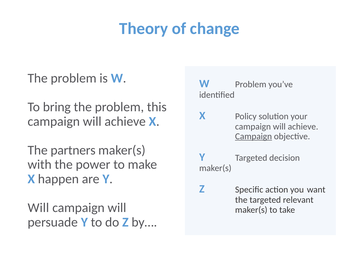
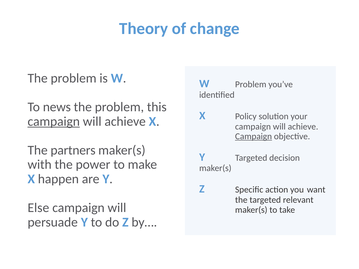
bring: bring -> news
campaign at (54, 122) underline: none -> present
Will at (38, 208): Will -> Else
